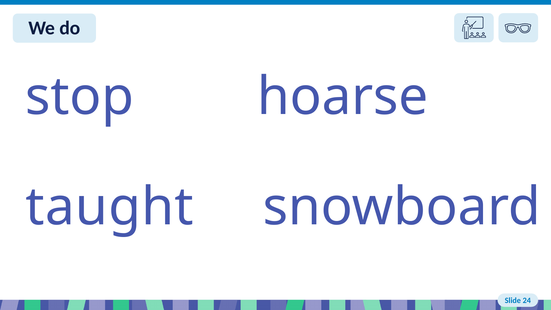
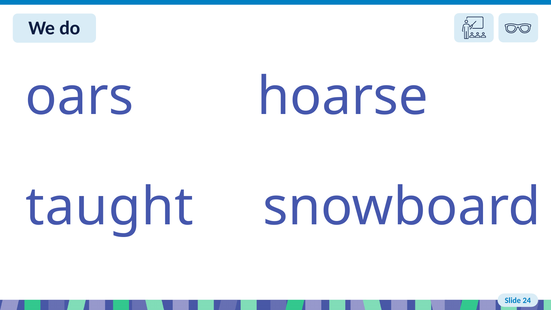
stop: stop -> oars
